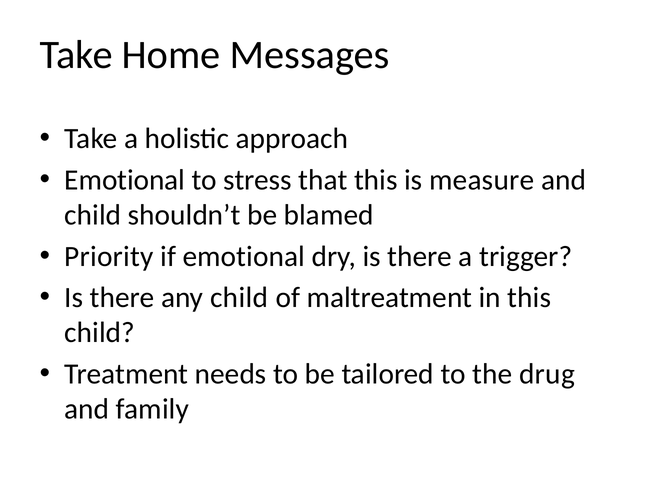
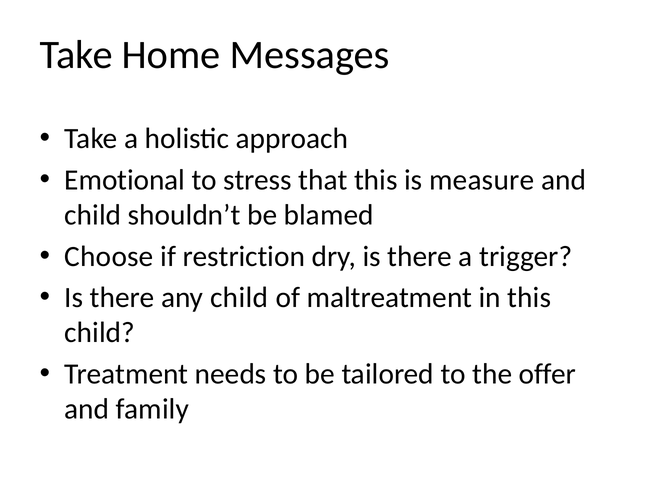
Priority: Priority -> Choose
if emotional: emotional -> restriction
drug: drug -> offer
